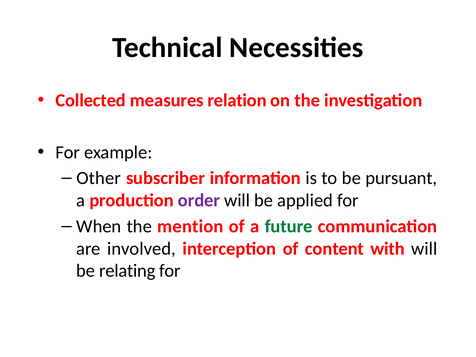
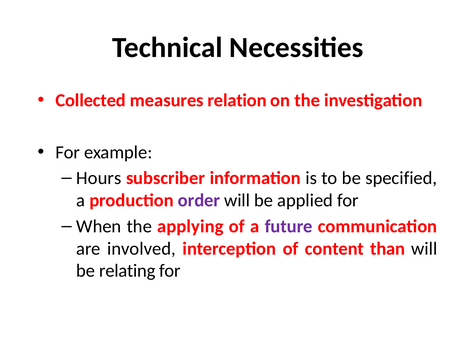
Other: Other -> Hours
pursuant: pursuant -> specified
mention: mention -> applying
future colour: green -> purple
with: with -> than
